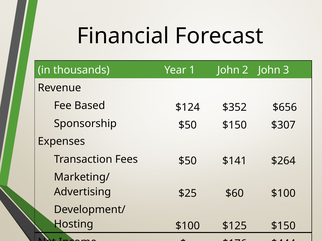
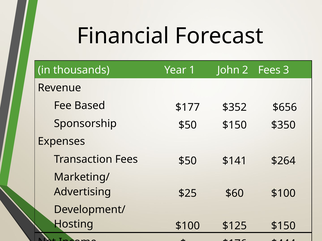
2 John: John -> Fees
$124: $124 -> $177
$307: $307 -> $350
